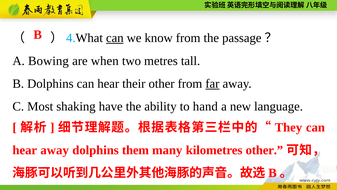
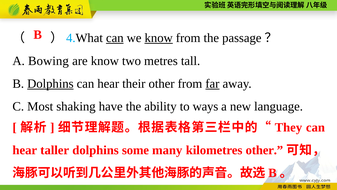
know at (159, 38) underline: none -> present
are when: when -> know
Dolphins at (50, 83) underline: none -> present
hand: hand -> ways
hear away: away -> taller
them: them -> some
